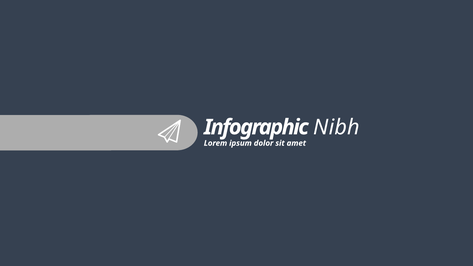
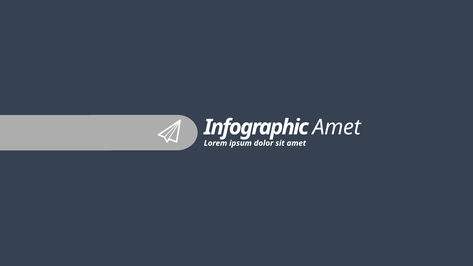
Nibh at (337, 127): Nibh -> Amet
